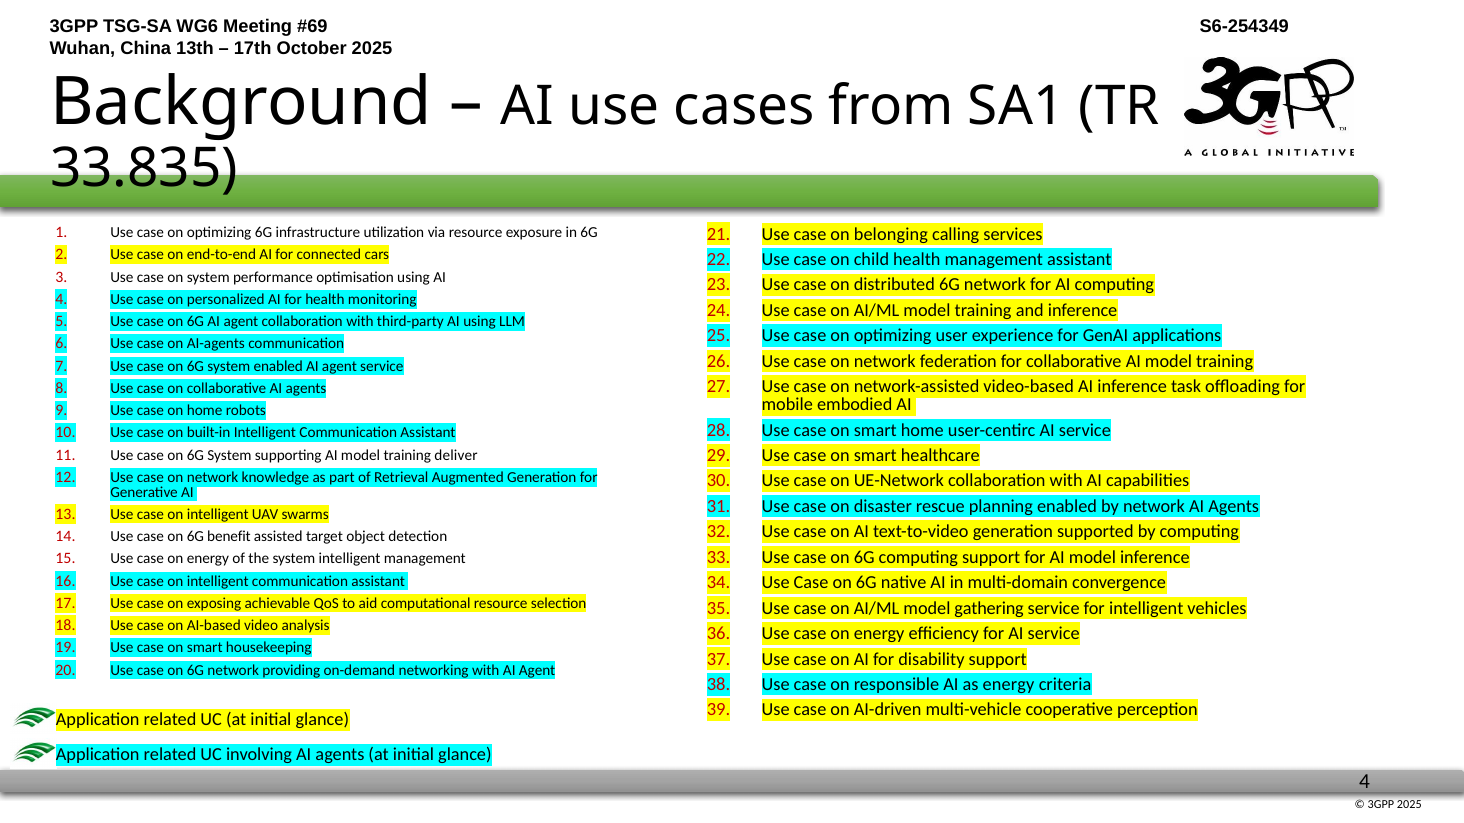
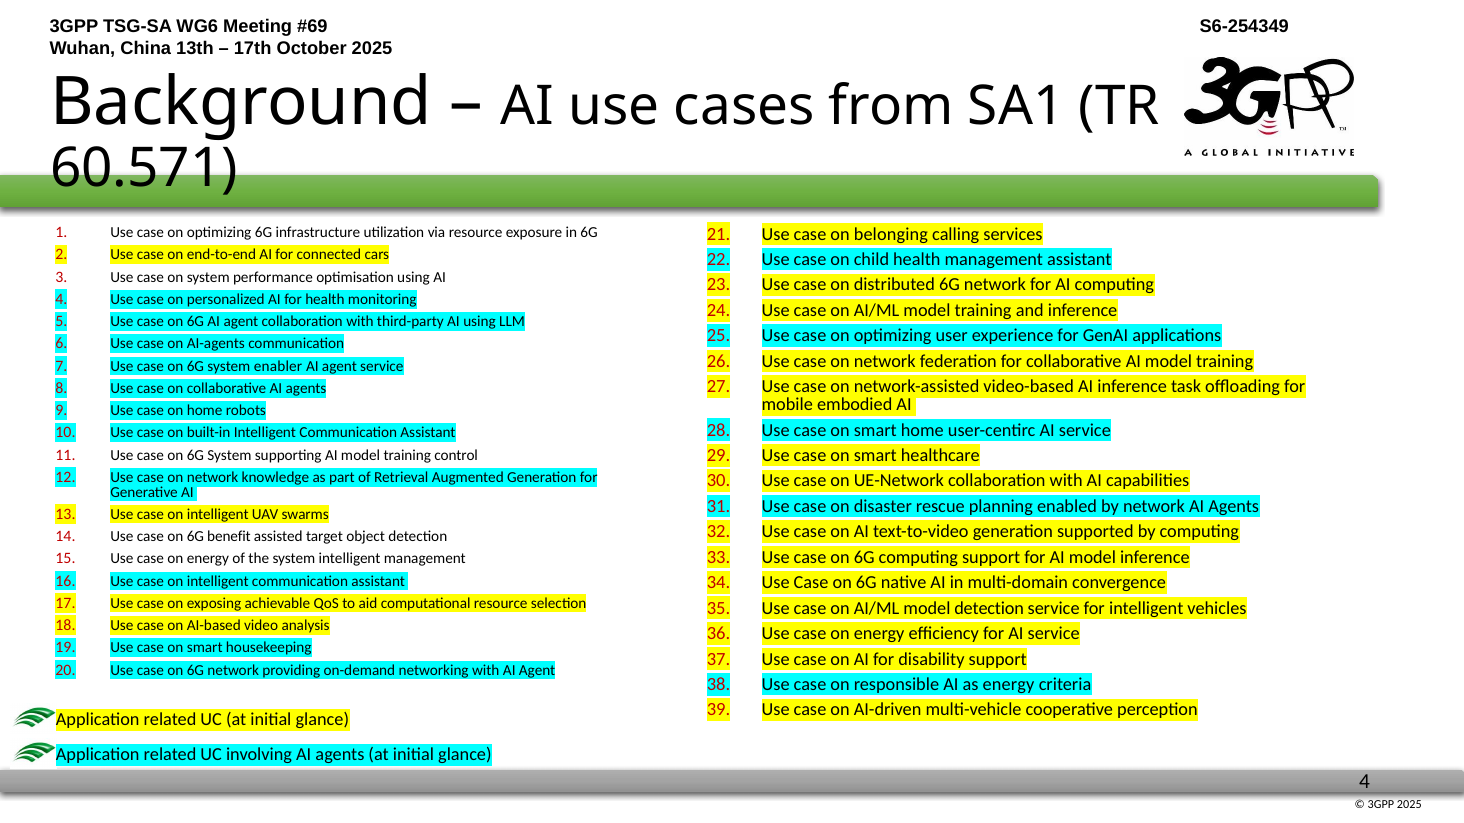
33.835: 33.835 -> 60.571
system enabled: enabled -> enabler
deliver: deliver -> control
model gathering: gathering -> detection
